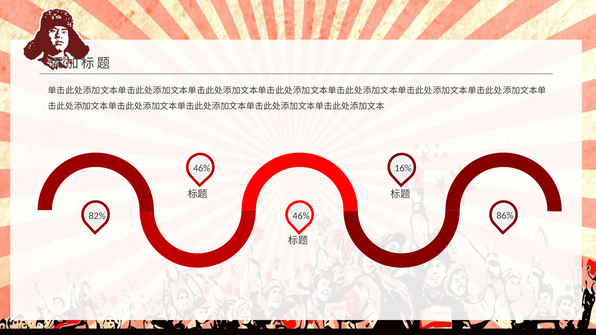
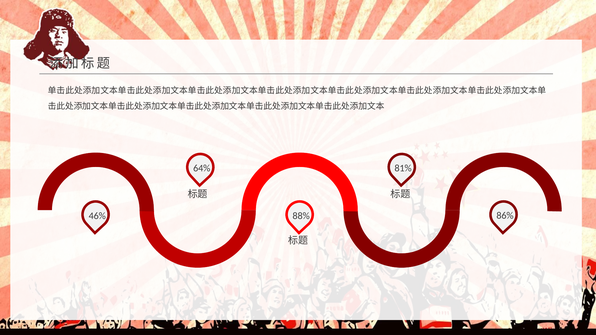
46% at (202, 168): 46% -> 64%
16%: 16% -> 81%
82%: 82% -> 46%
46% at (301, 216): 46% -> 88%
